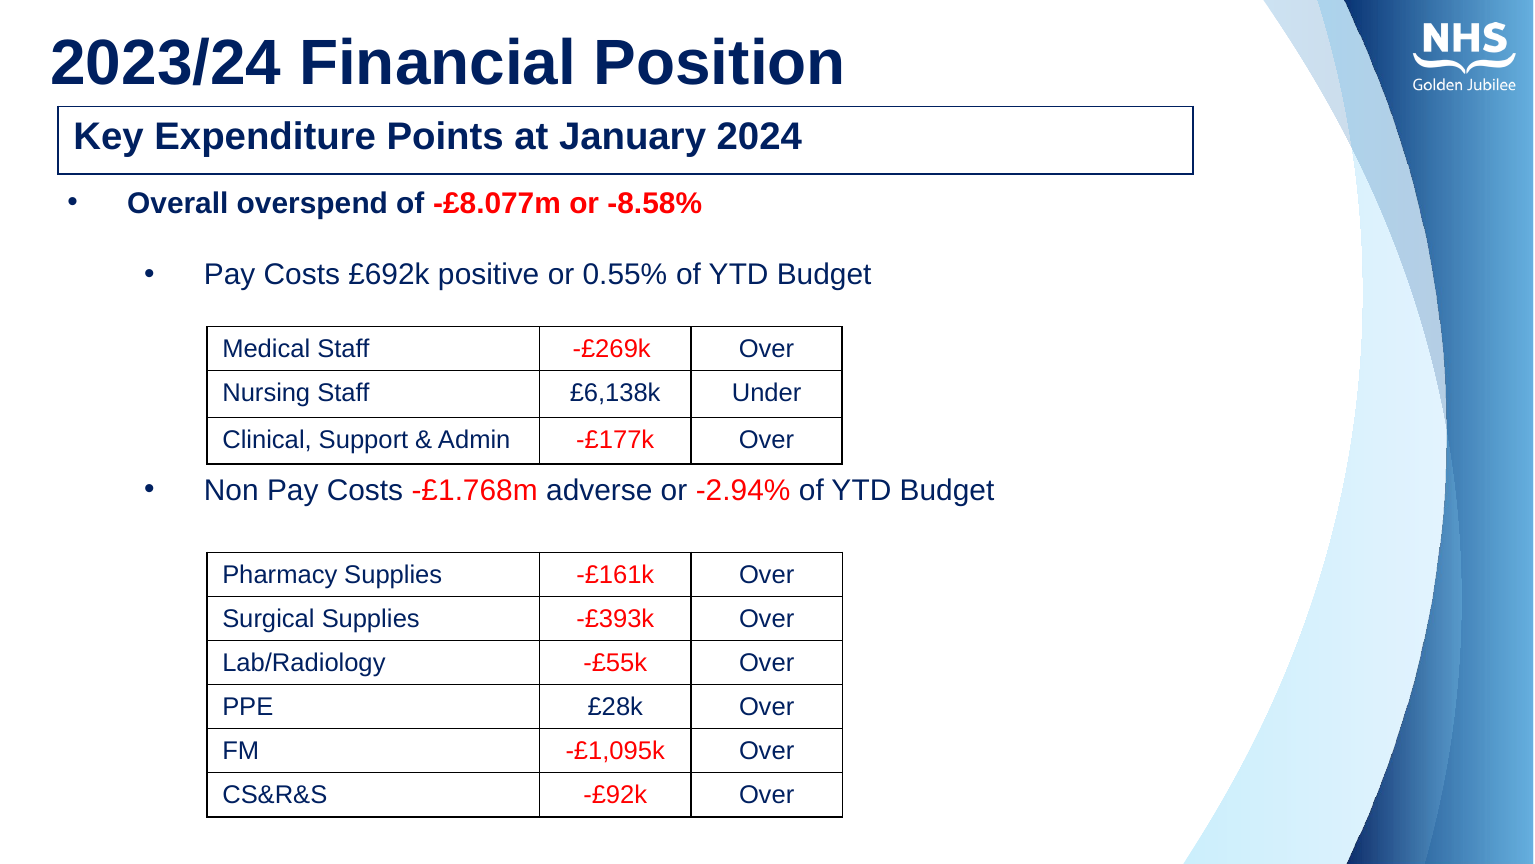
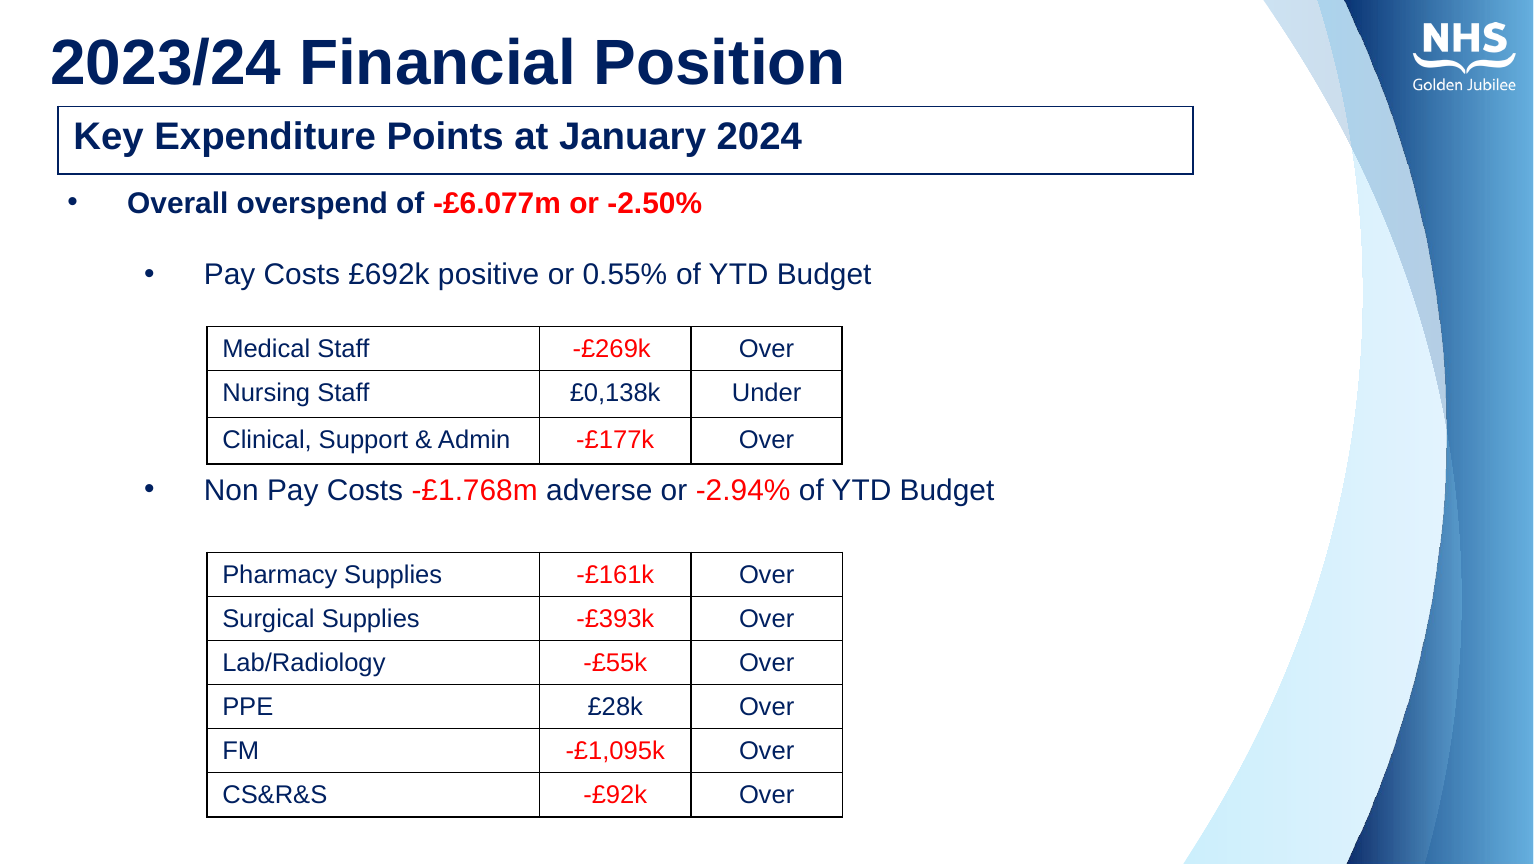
-£8.077m: -£8.077m -> -£6.077m
-8.58%: -8.58% -> -2.50%
£6,138k: £6,138k -> £0,138k
